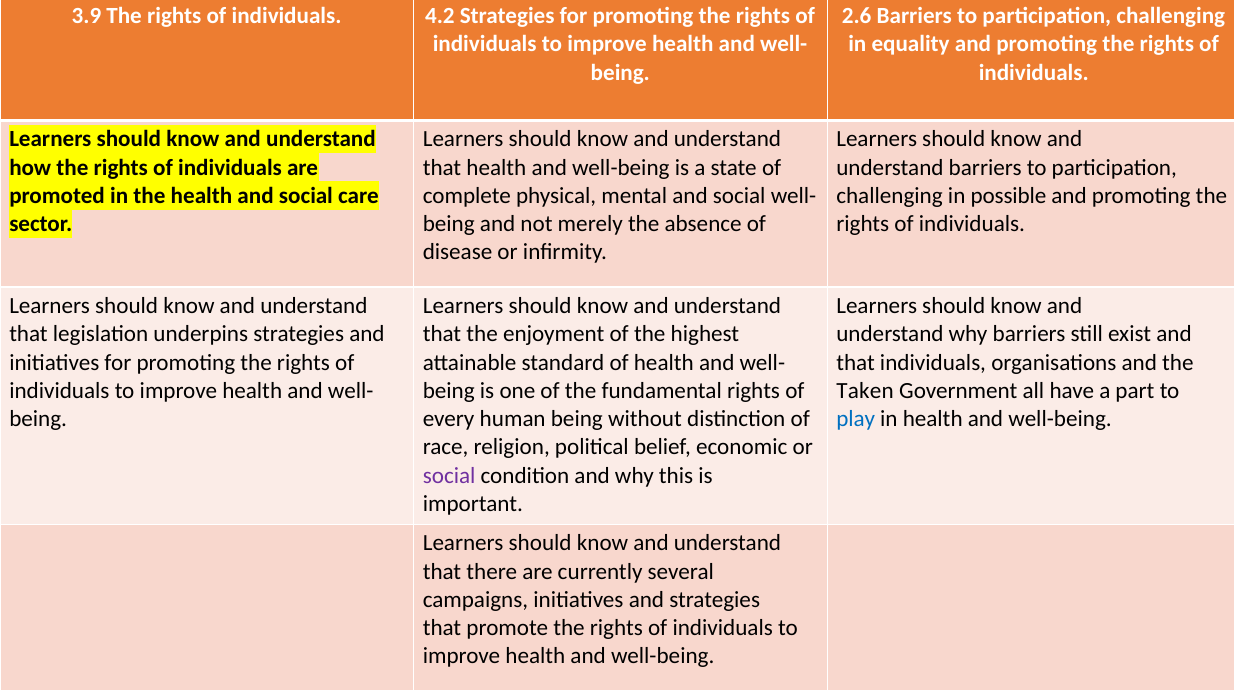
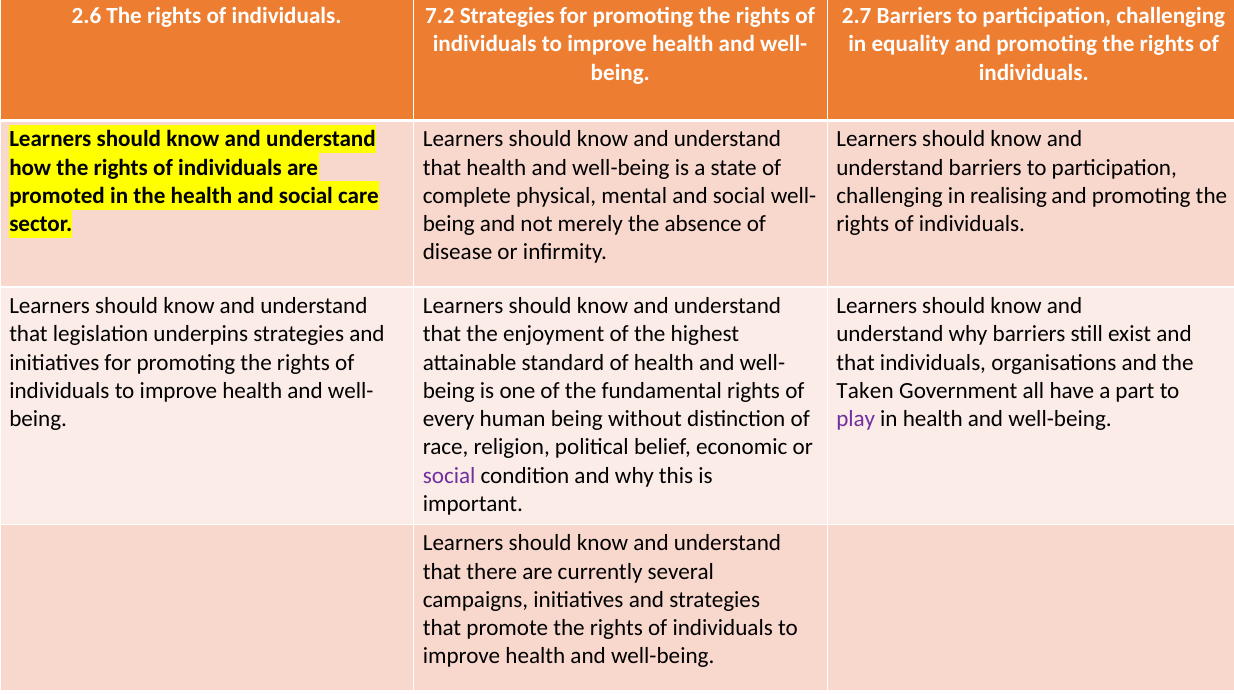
3.9: 3.9 -> 2.6
4.2: 4.2 -> 7.2
2.6: 2.6 -> 2.7
possible: possible -> realising
play colour: blue -> purple
